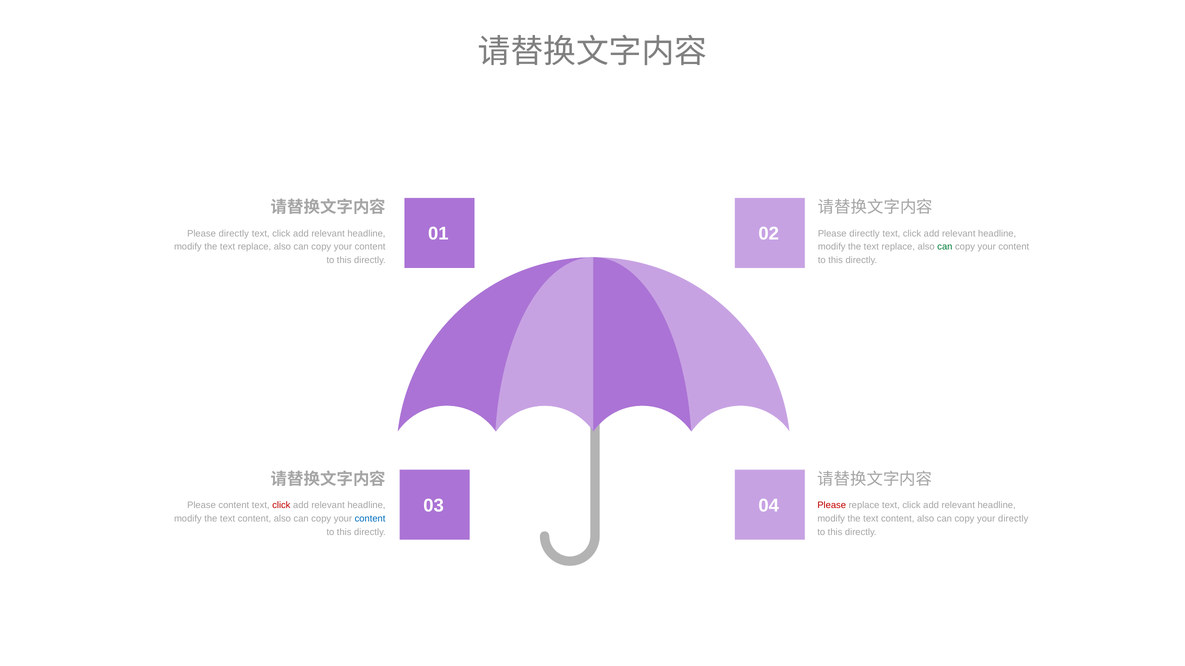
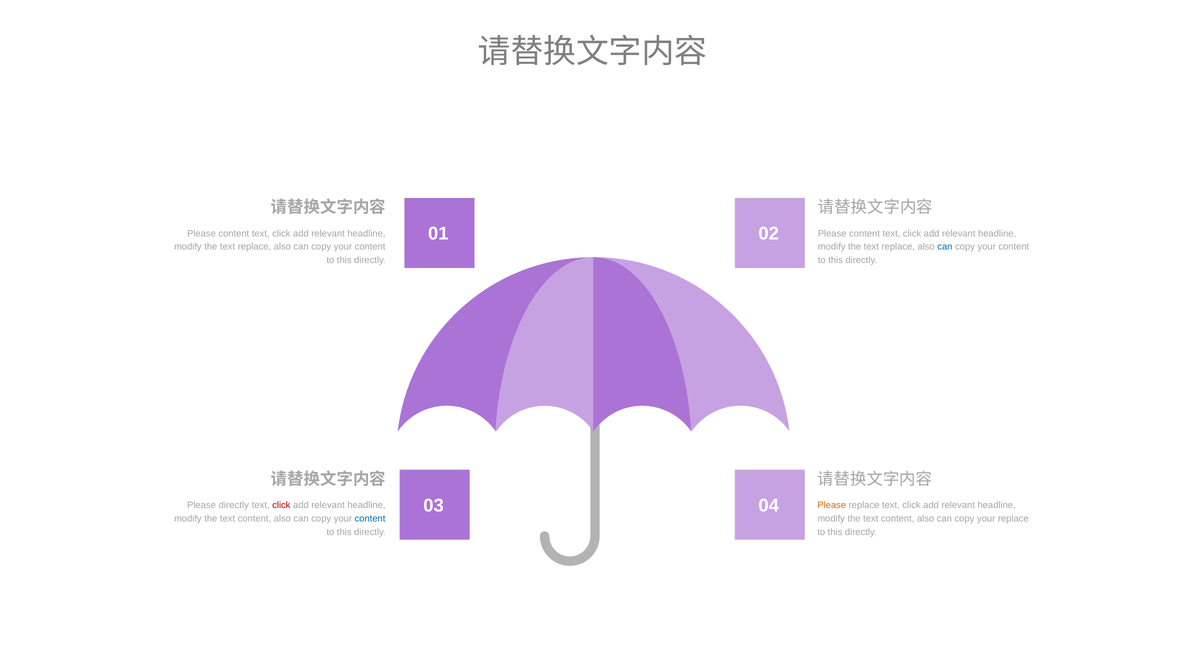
directly at (234, 234): directly -> content
directly at (864, 234): directly -> content
can at (945, 247) colour: green -> blue
Please content: content -> directly
Please at (832, 506) colour: red -> orange
your directly: directly -> replace
